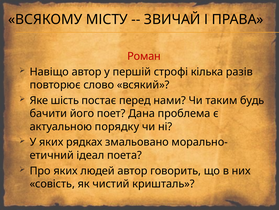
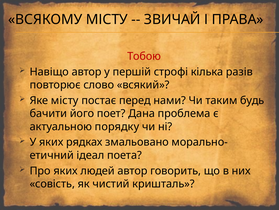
Роман: Роман -> Тобою
Яке шість: шість -> місту
